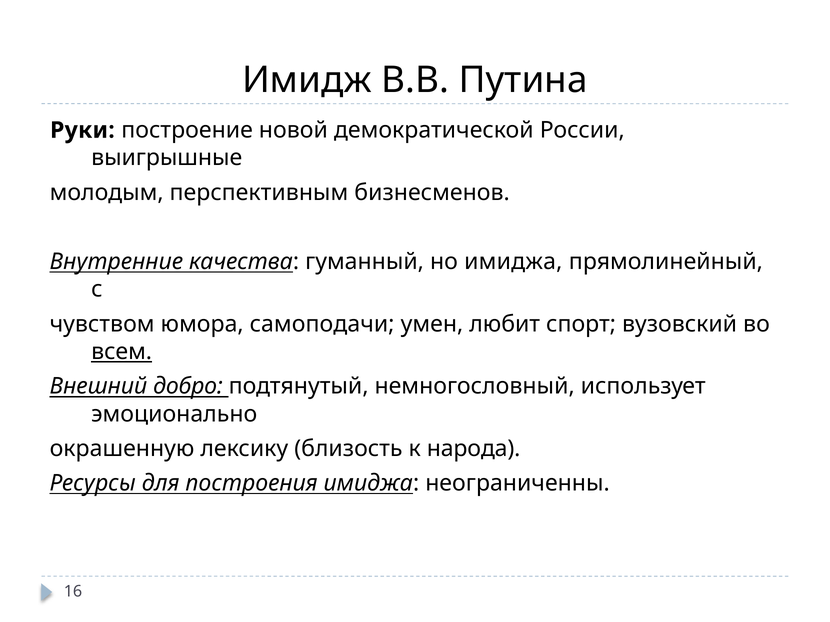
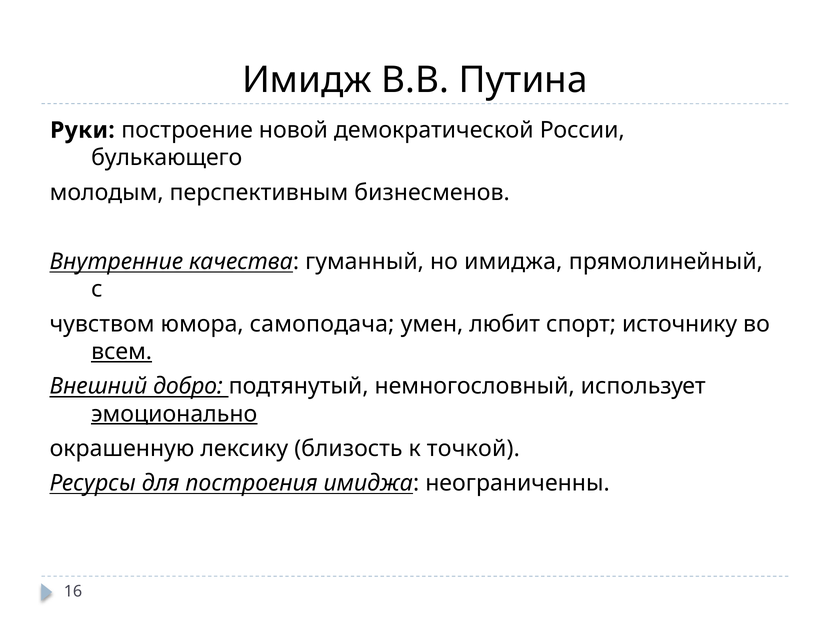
выигрышные: выигрышные -> булькающего
самоподачи: самоподачи -> самоподача
вузовский: вузовский -> источнику
эмоционально underline: none -> present
народа: народа -> точкой
